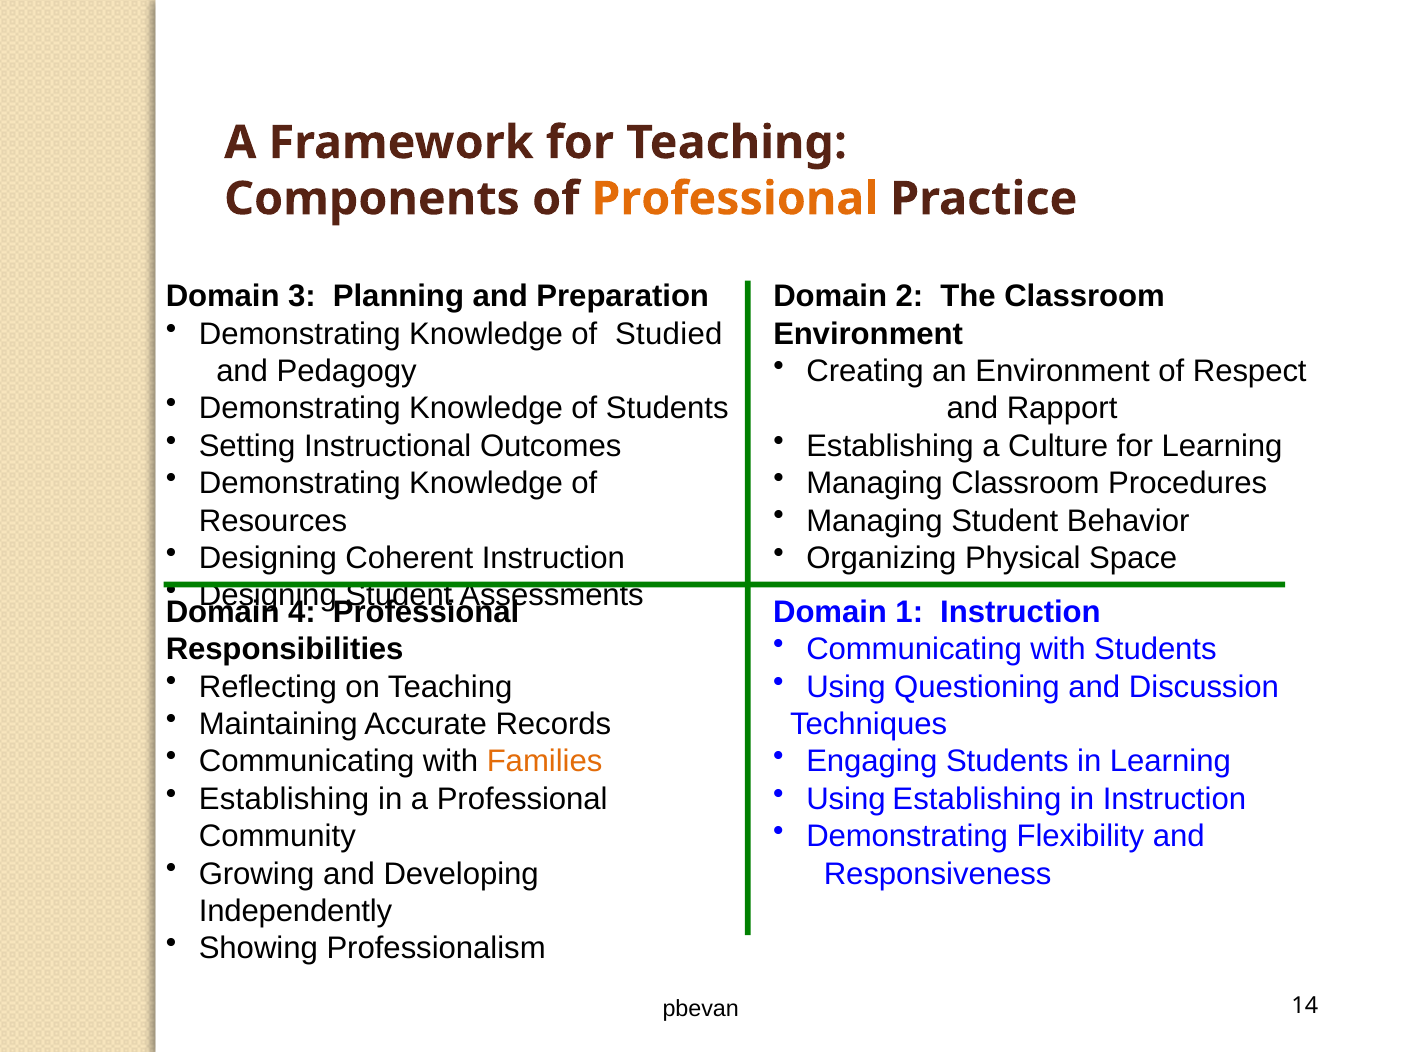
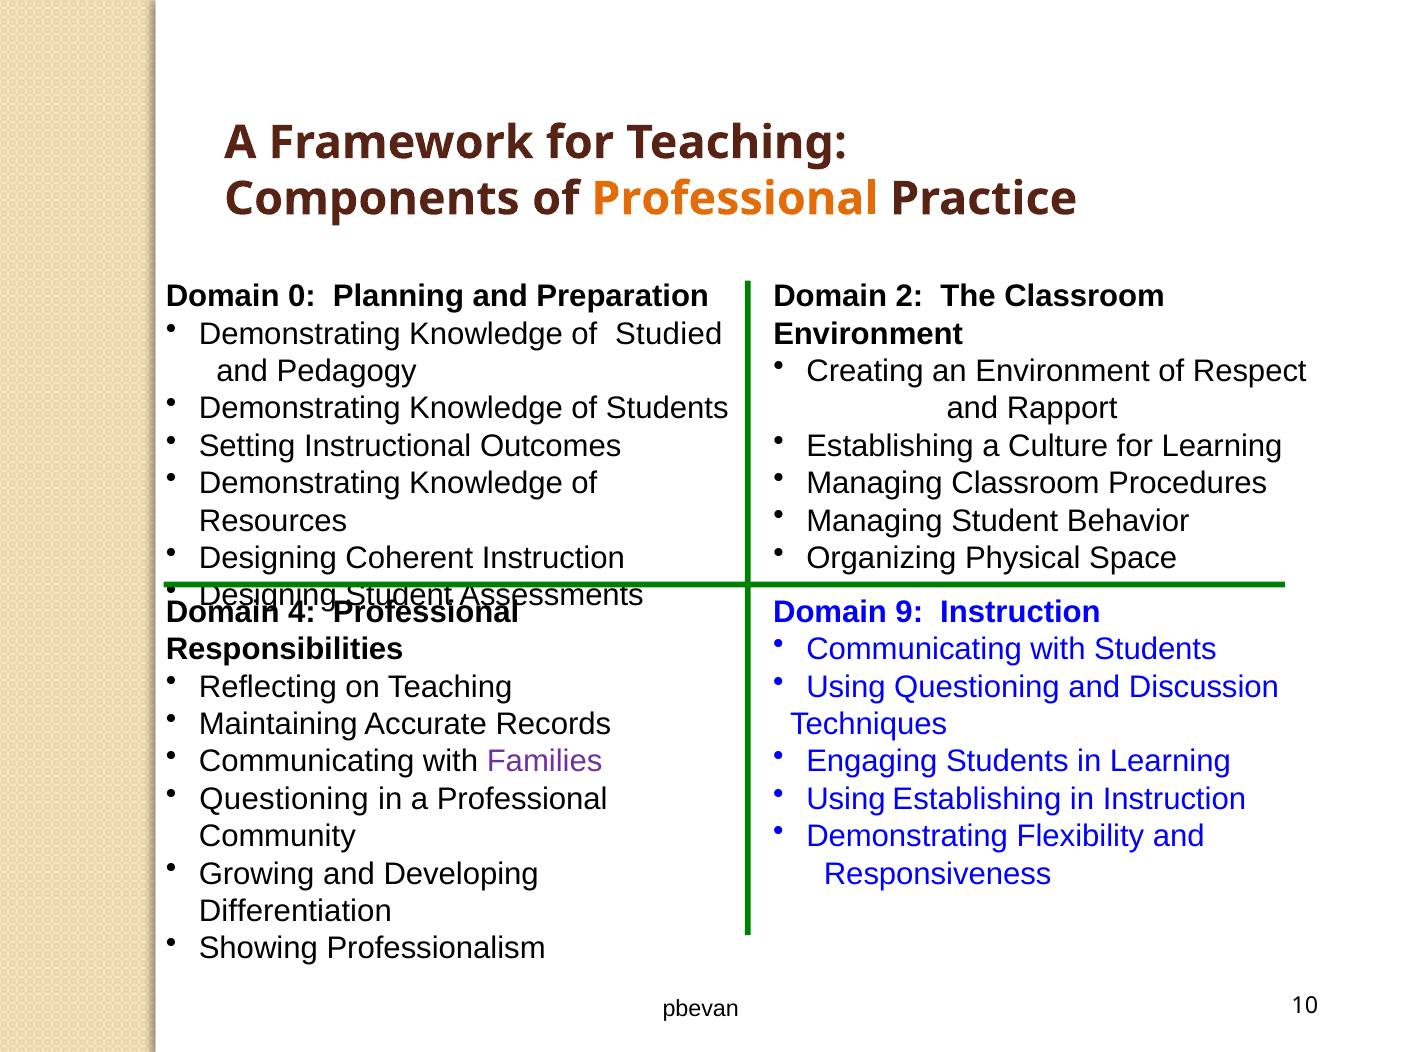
3: 3 -> 0
1: 1 -> 9
Families colour: orange -> purple
Establishing at (284, 799): Establishing -> Questioning
Independently: Independently -> Differentiation
14: 14 -> 10
